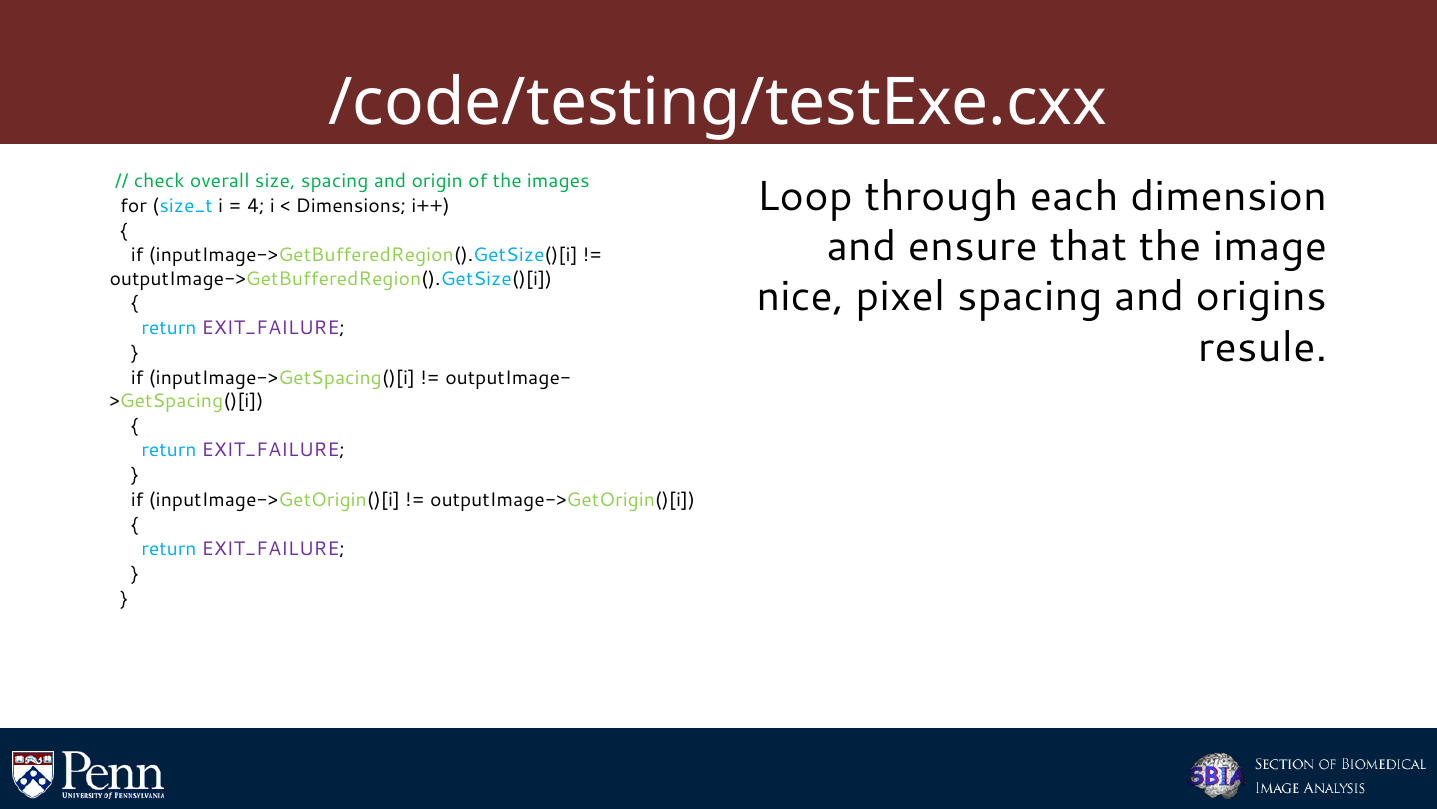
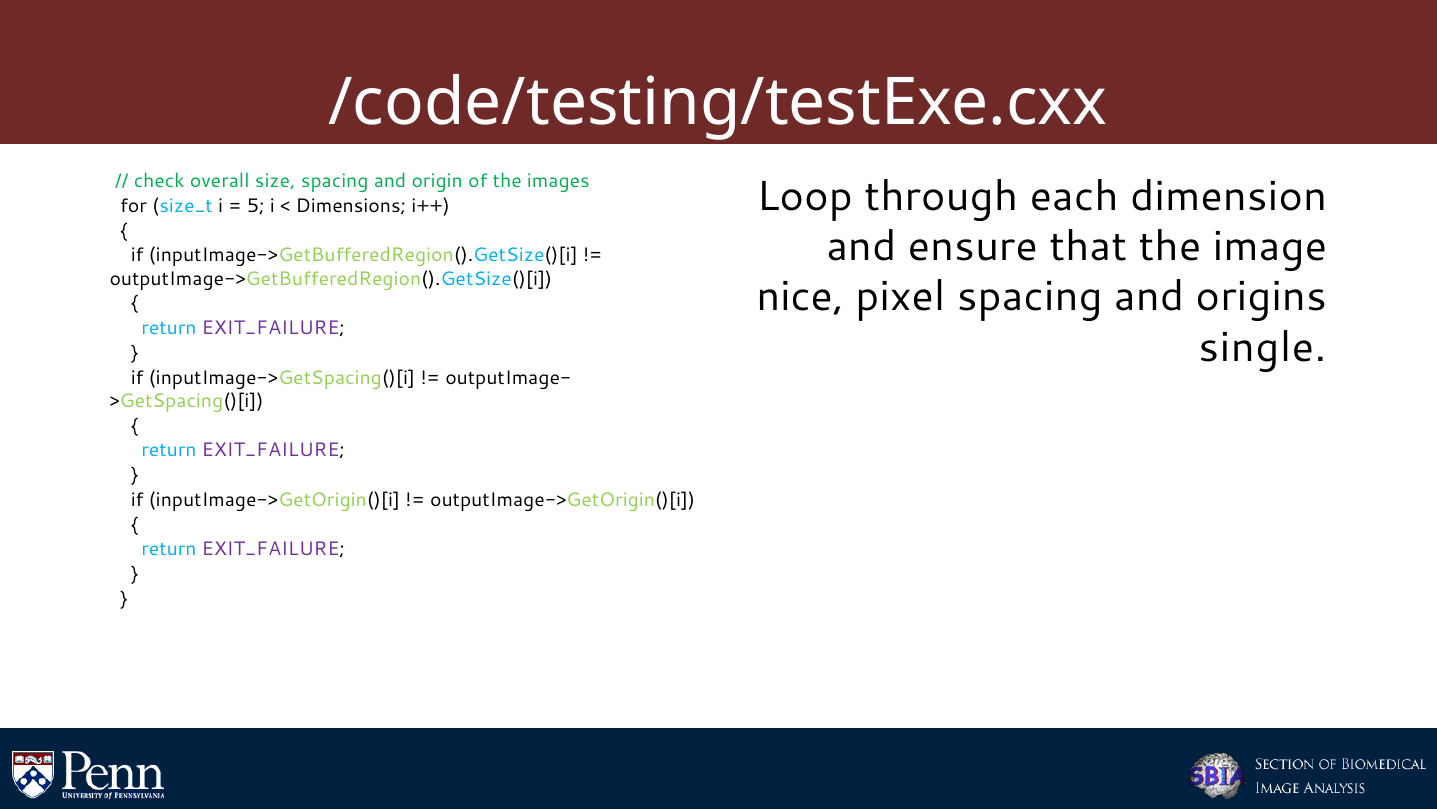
4: 4 -> 5
resule: resule -> single
